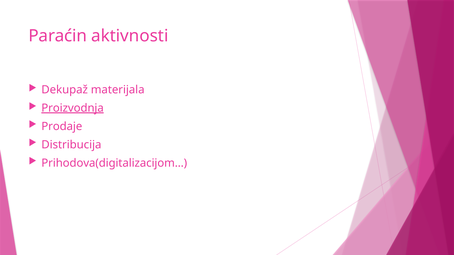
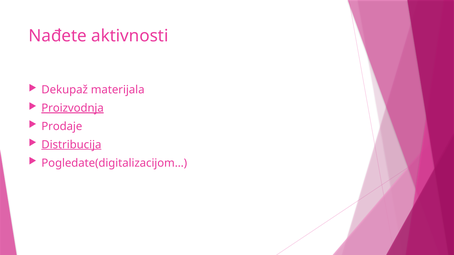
Paraćin: Paraćin -> Nađete
Distribucija underline: none -> present
Prihodova(digitalizacijom…: Prihodova(digitalizacijom… -> Pogledate(digitalizacijom…
